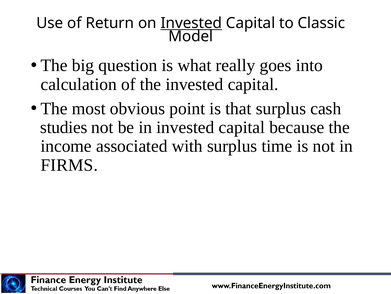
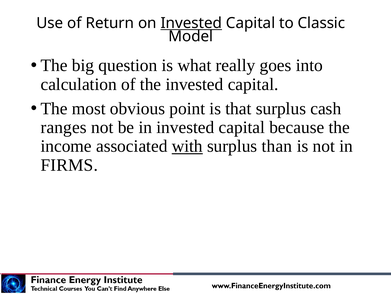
studies: studies -> ranges
with underline: none -> present
time: time -> than
